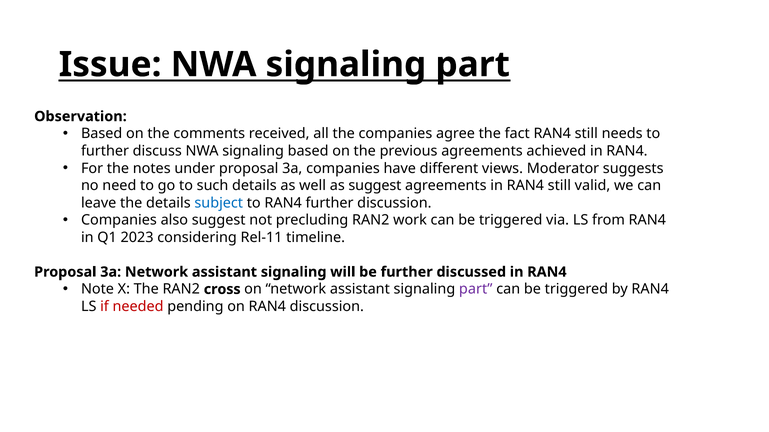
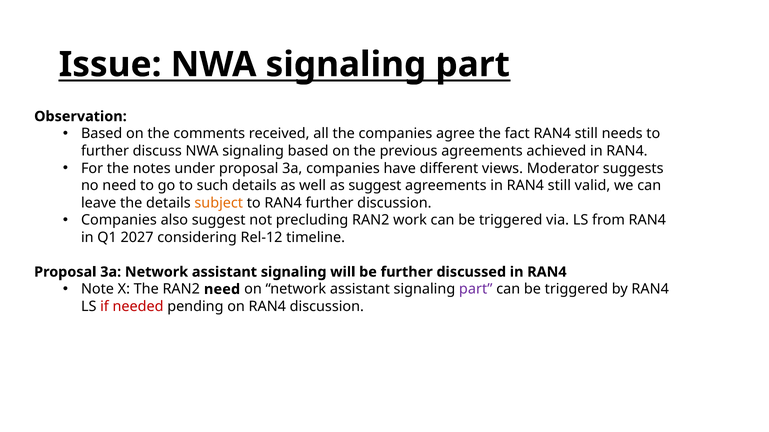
subject colour: blue -> orange
2023: 2023 -> 2027
Rel-11: Rel-11 -> Rel-12
RAN2 cross: cross -> need
